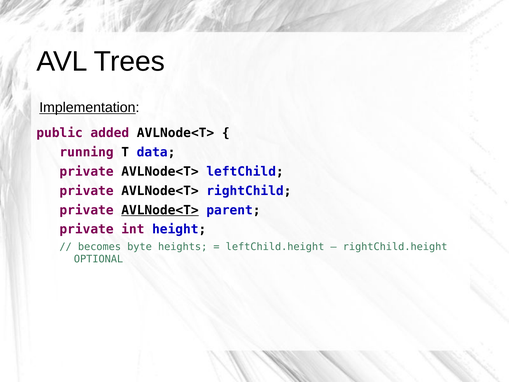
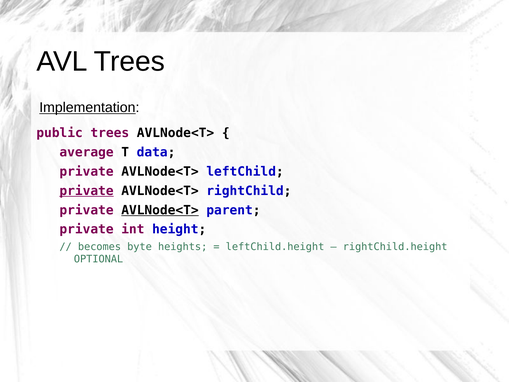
public added: added -> trees
running: running -> average
private at (87, 191) underline: none -> present
